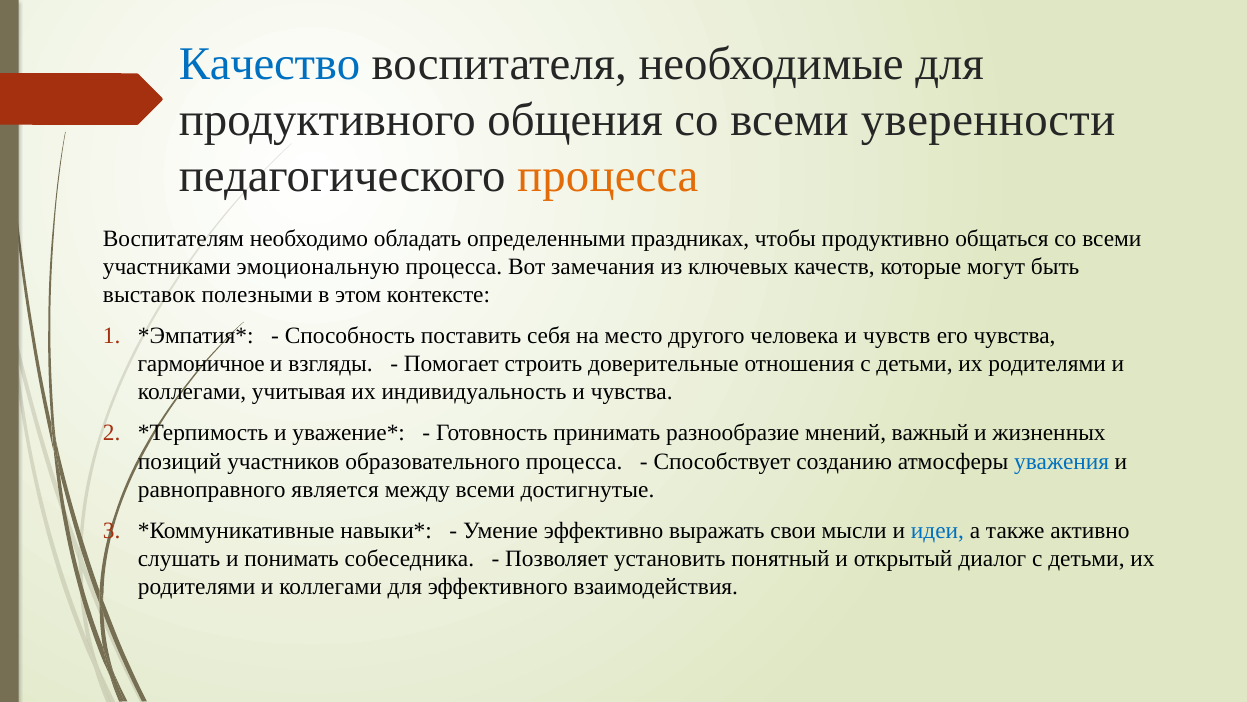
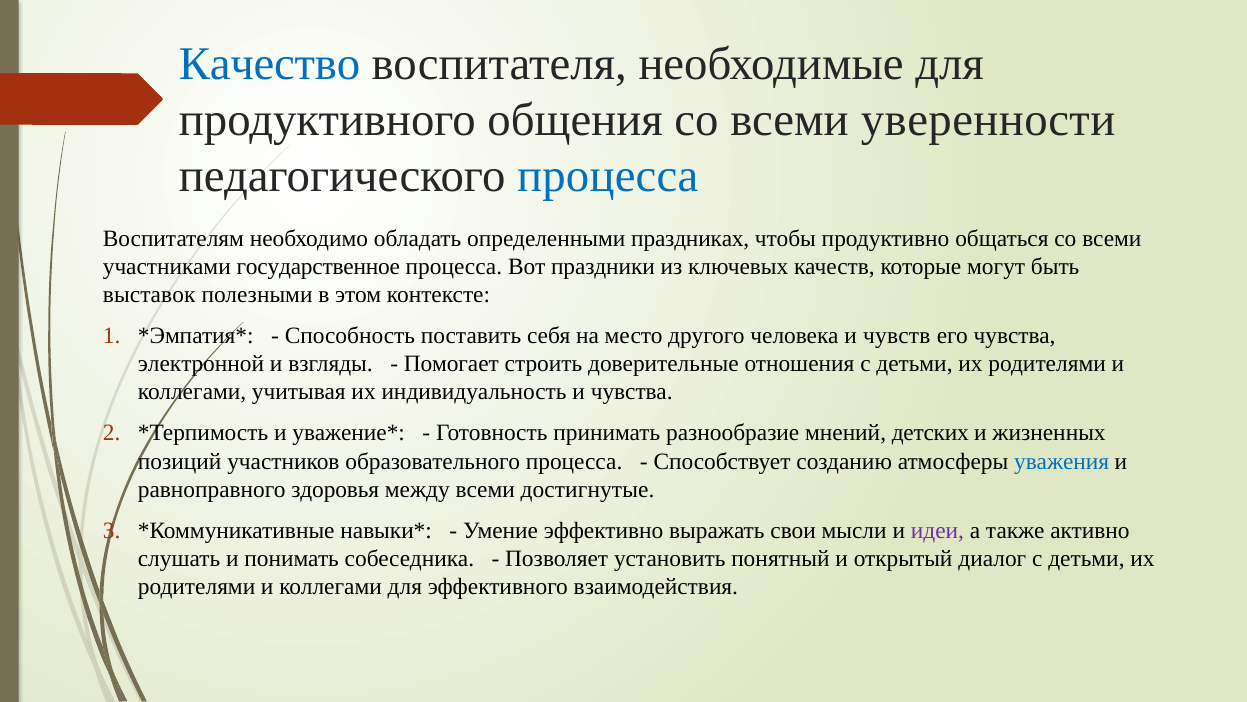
процесса at (608, 176) colour: orange -> blue
эмоциональную: эмоциональную -> государственное
замечания: замечания -> праздники
гармоничное: гармоничное -> электронной
важный: важный -> детских
является: является -> здоровья
идеи colour: blue -> purple
